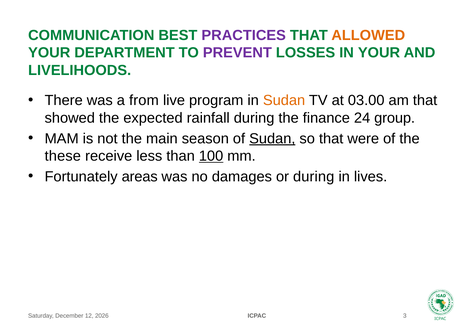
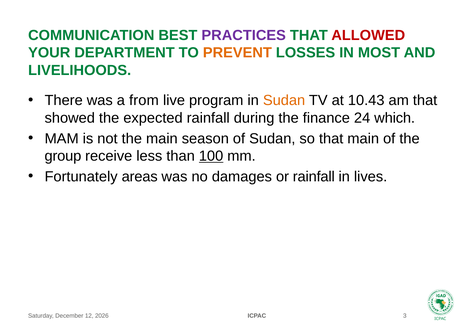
ALLOWED colour: orange -> red
PREVENT colour: purple -> orange
IN YOUR: YOUR -> MOST
03.00: 03.00 -> 10.43
group: group -> which
Sudan at (272, 138) underline: present -> none
that were: were -> main
these: these -> group
or during: during -> rainfall
